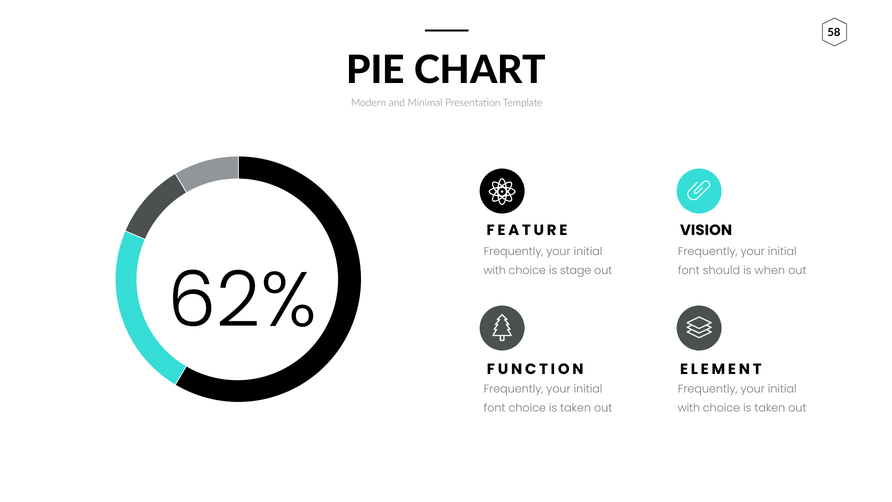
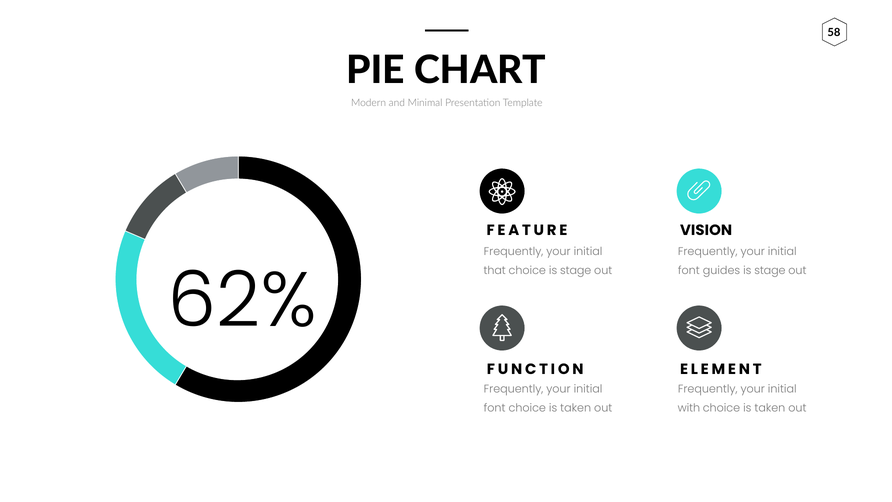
with at (495, 270): with -> that
should: should -> guides
when at (770, 270): when -> stage
